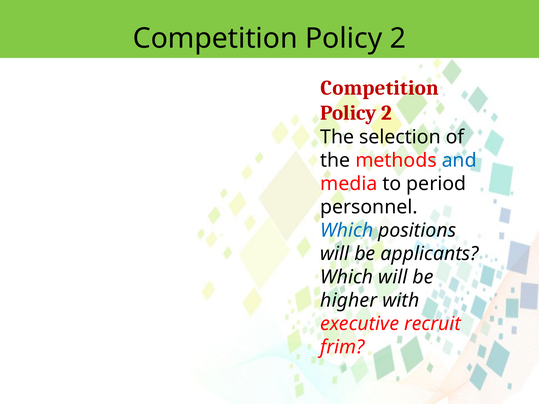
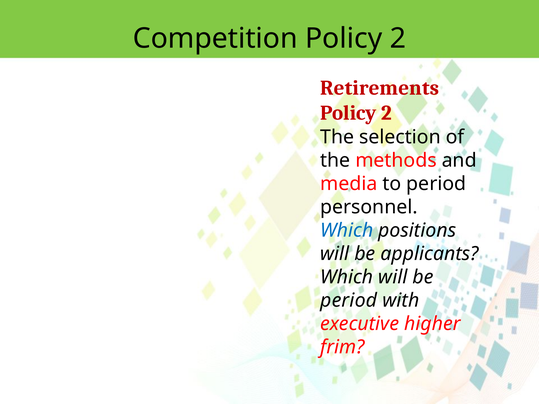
Competition at (380, 88): Competition -> Retirements
and colour: blue -> black
higher at (349, 301): higher -> period
recruit: recruit -> higher
